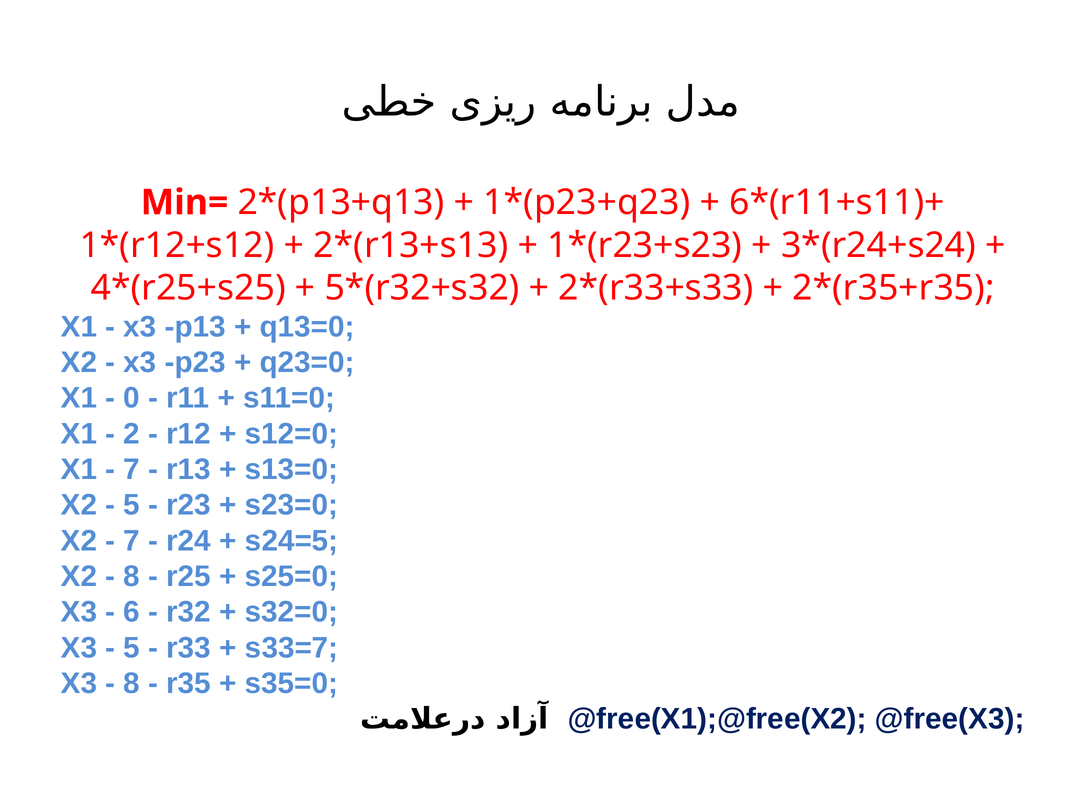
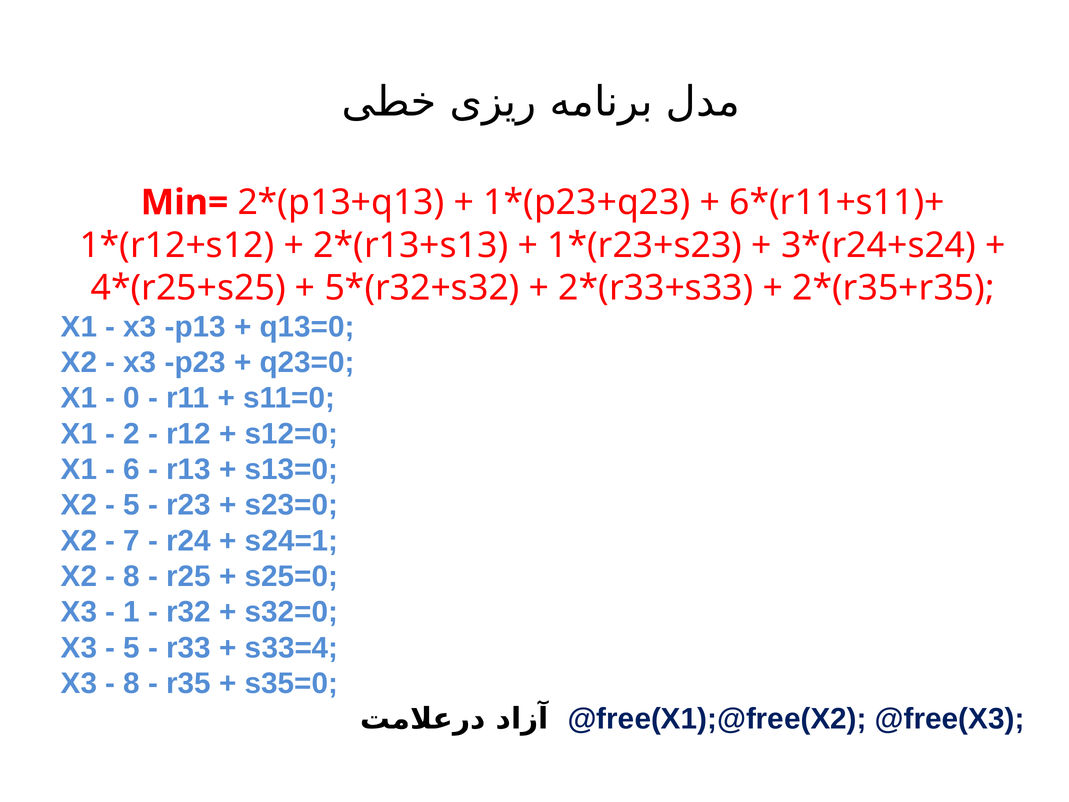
7 at (132, 469): 7 -> 6
s24=5: s24=5 -> s24=1
6: 6 -> 1
s33=7: s33=7 -> s33=4
